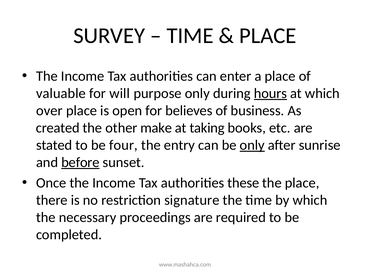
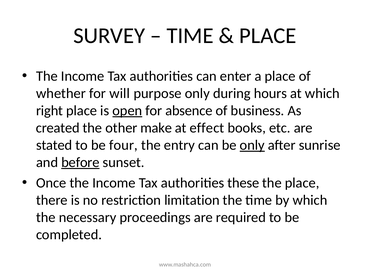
valuable: valuable -> whether
hours underline: present -> none
over: over -> right
open underline: none -> present
believes: believes -> absence
taking: taking -> effect
signature: signature -> limitation
